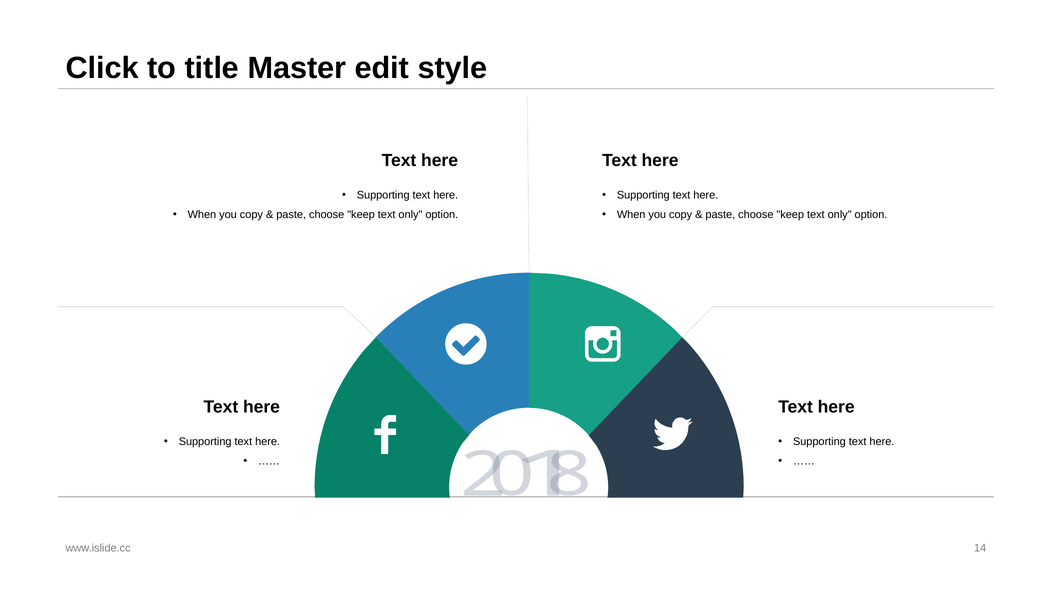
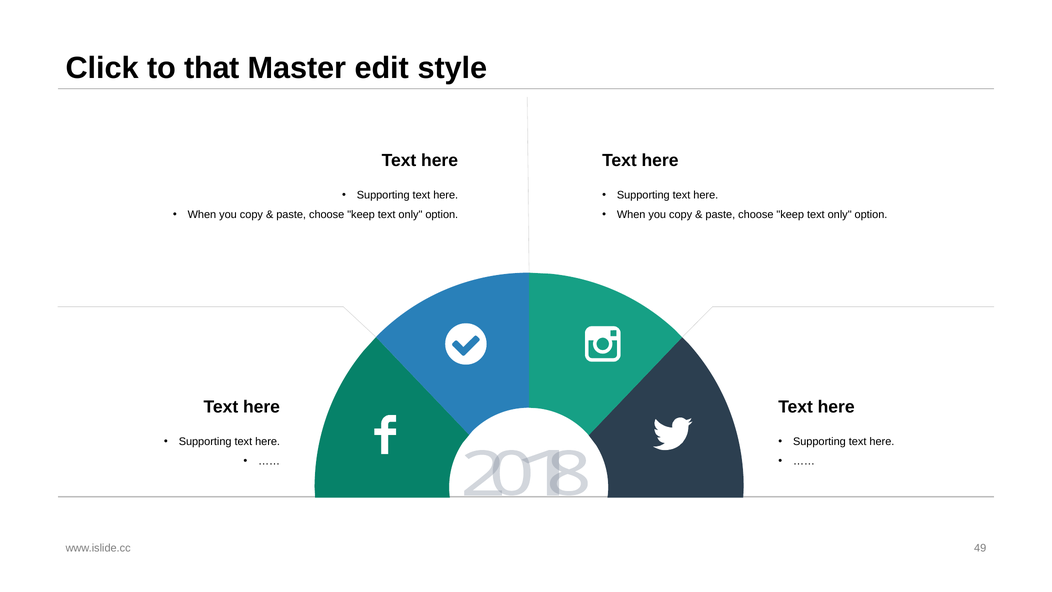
title: title -> that
14: 14 -> 49
